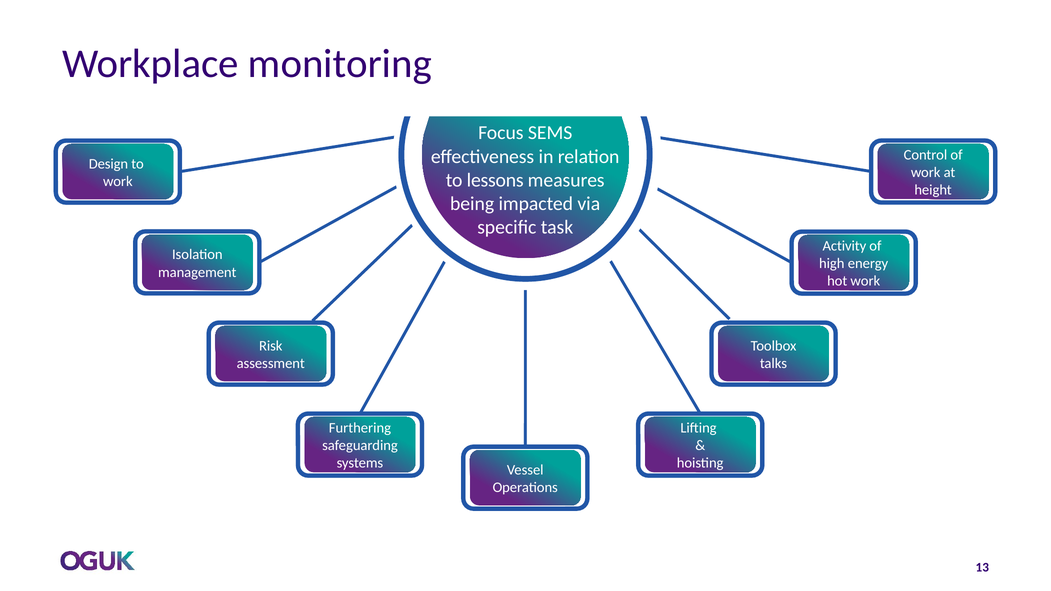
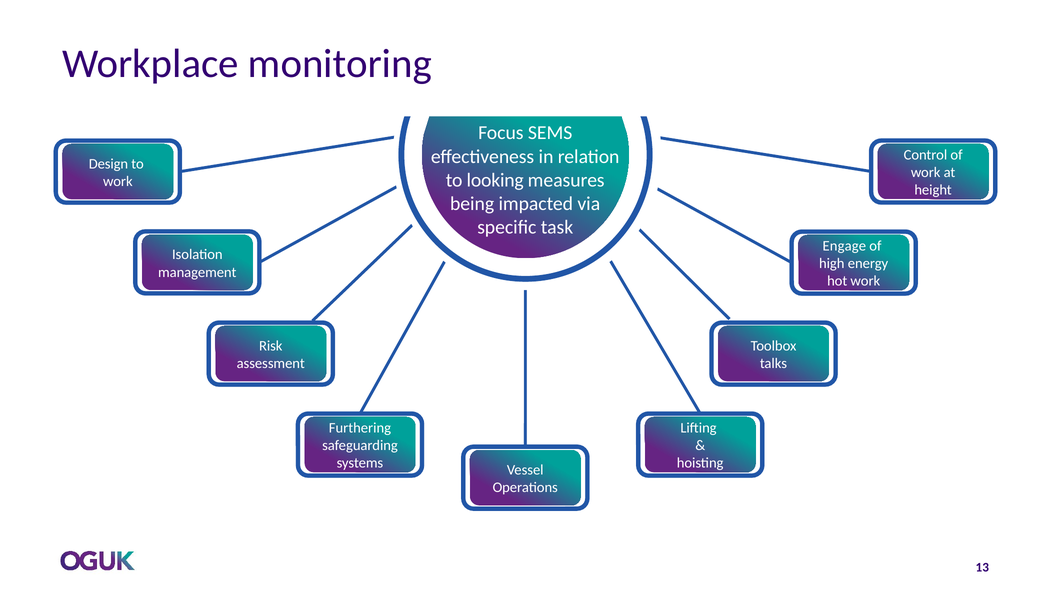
lessons: lessons -> looking
Activity: Activity -> Engage
